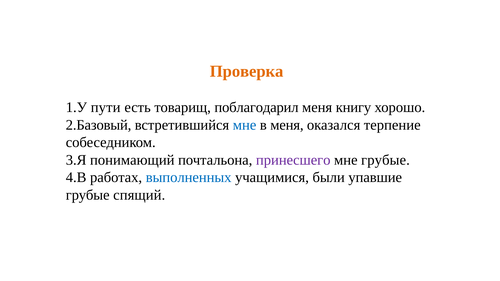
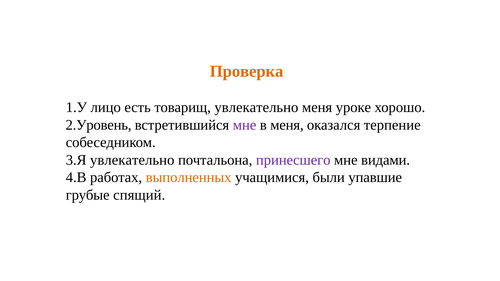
пути: пути -> лицо
товарищ поблагодарил: поблагодарил -> увлекательно
книгу: книгу -> уроке
2.Базовый: 2.Базовый -> 2.Уровень
мне at (245, 125) colour: blue -> purple
3.Я понимающий: понимающий -> увлекательно
мне грубые: грубые -> видами
выполненных colour: blue -> orange
